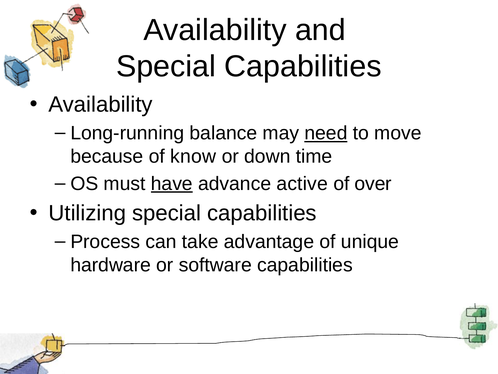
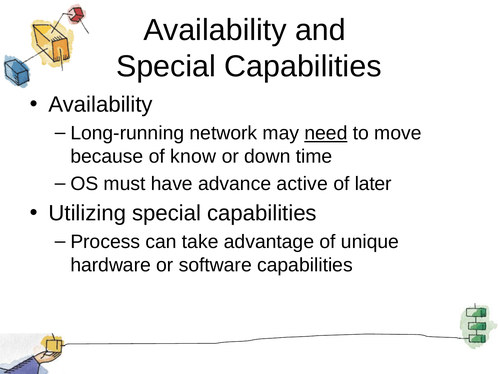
balance: balance -> network
have underline: present -> none
over: over -> later
